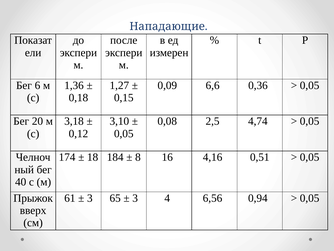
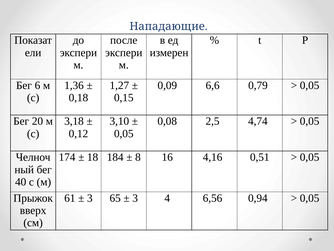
0,36: 0,36 -> 0,79
